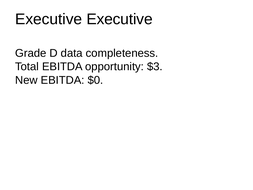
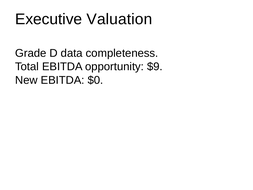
Executive Executive: Executive -> Valuation
$3: $3 -> $9
